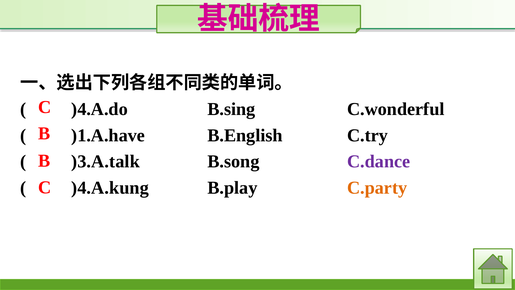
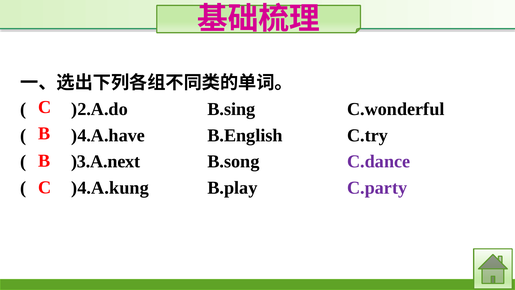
)4.A.do: )4.A.do -> )2.A.do
)1.A.have: )1.A.have -> )4.A.have
)3.A.talk: )3.A.talk -> )3.A.next
C.party colour: orange -> purple
